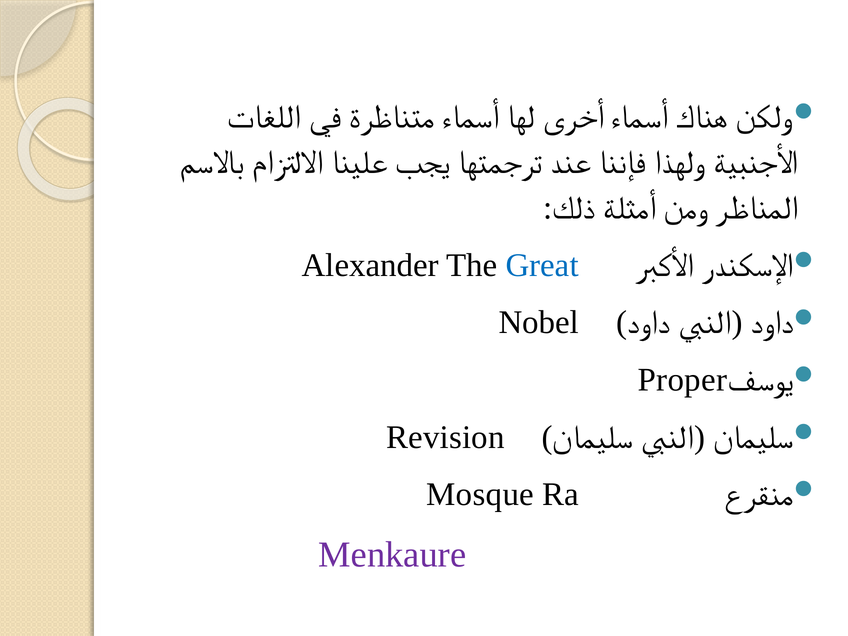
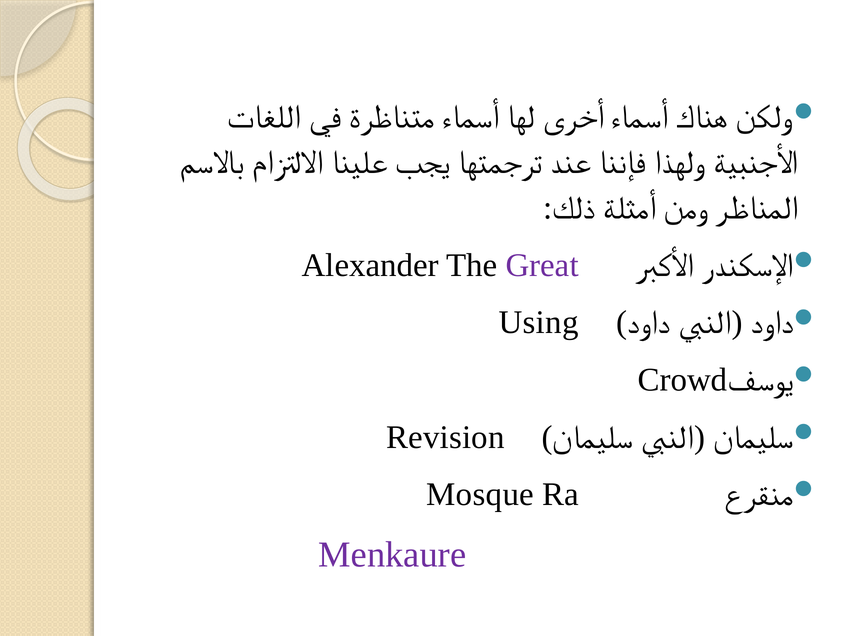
Great colour: blue -> purple
Nobel: Nobel -> Using
Proper: Proper -> Crowd
